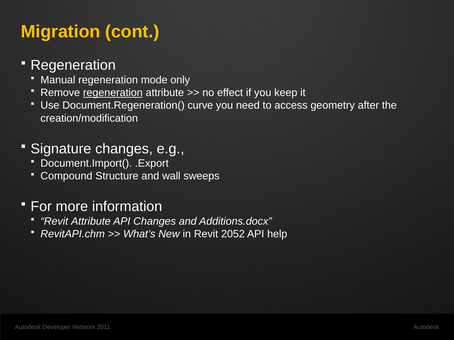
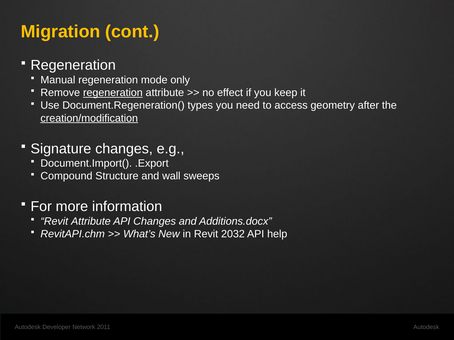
curve: curve -> types
creation/modification underline: none -> present
2052: 2052 -> 2032
